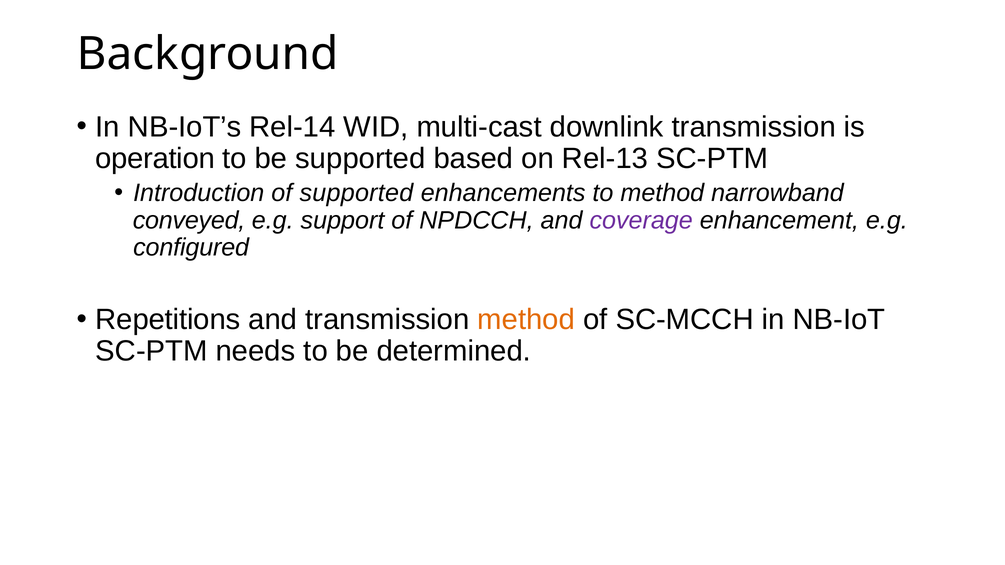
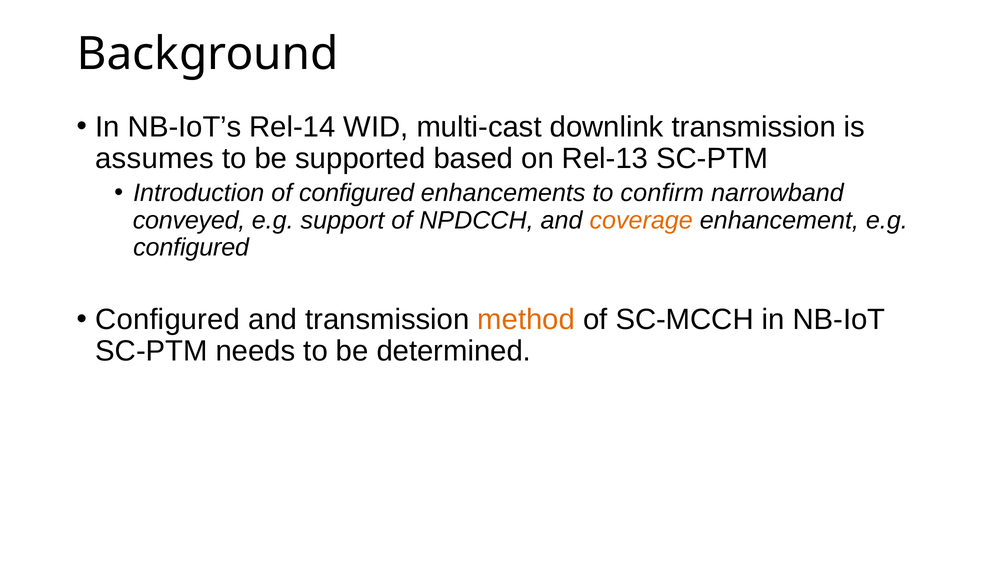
operation: operation -> assumes
of supported: supported -> configured
to method: method -> confirm
coverage colour: purple -> orange
Repetitions at (168, 320): Repetitions -> Configured
